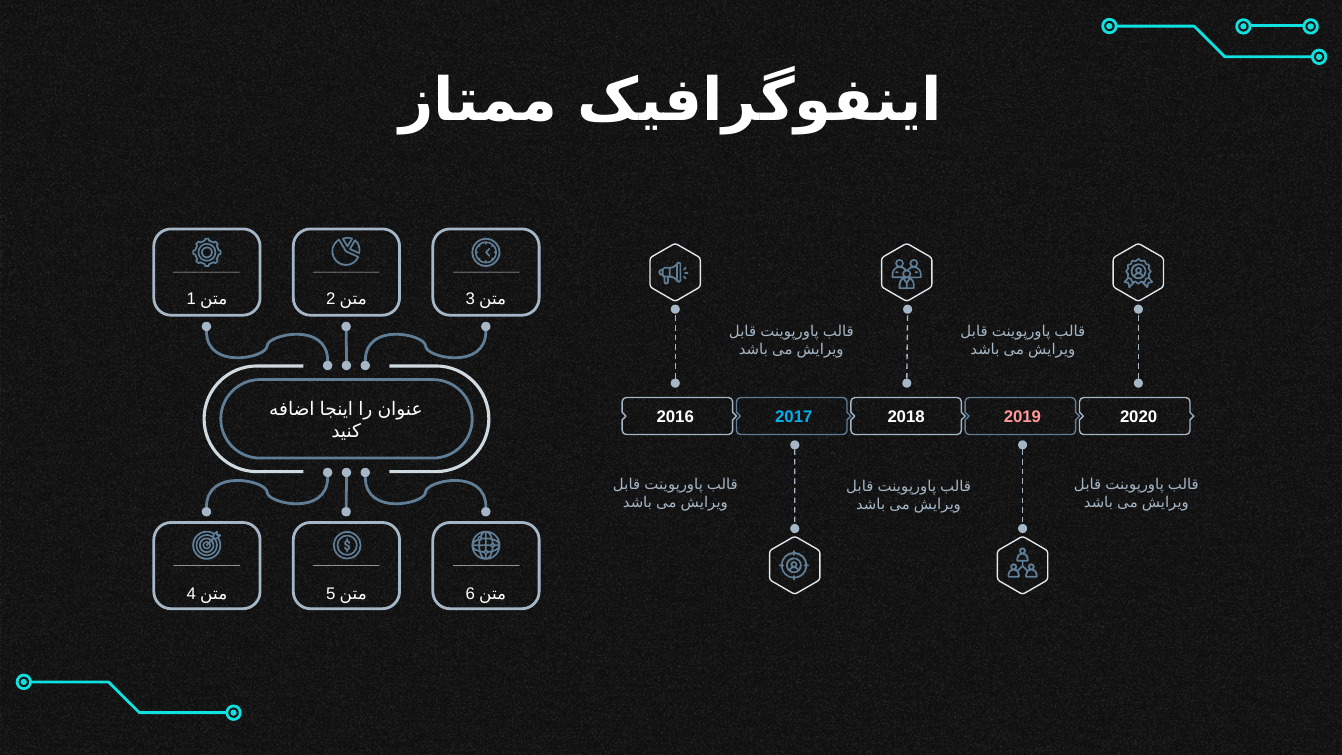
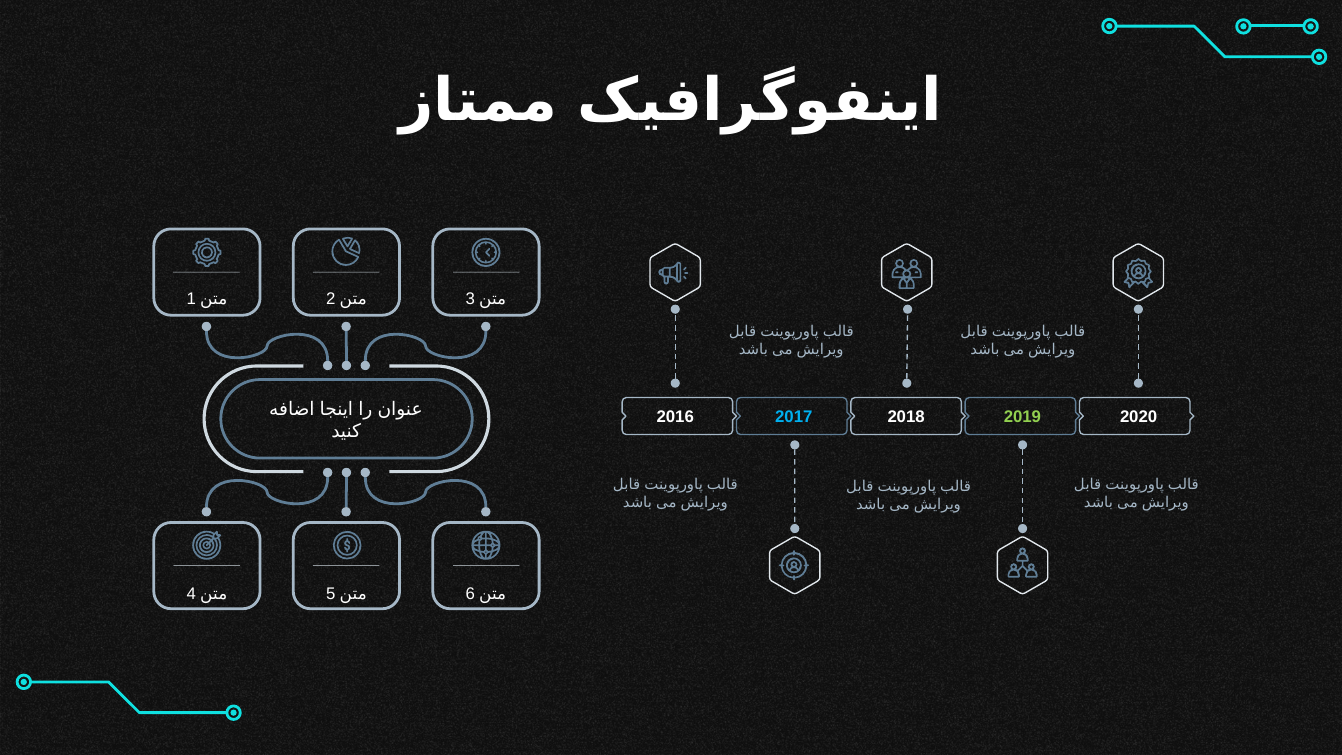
2019 colour: pink -> light green
